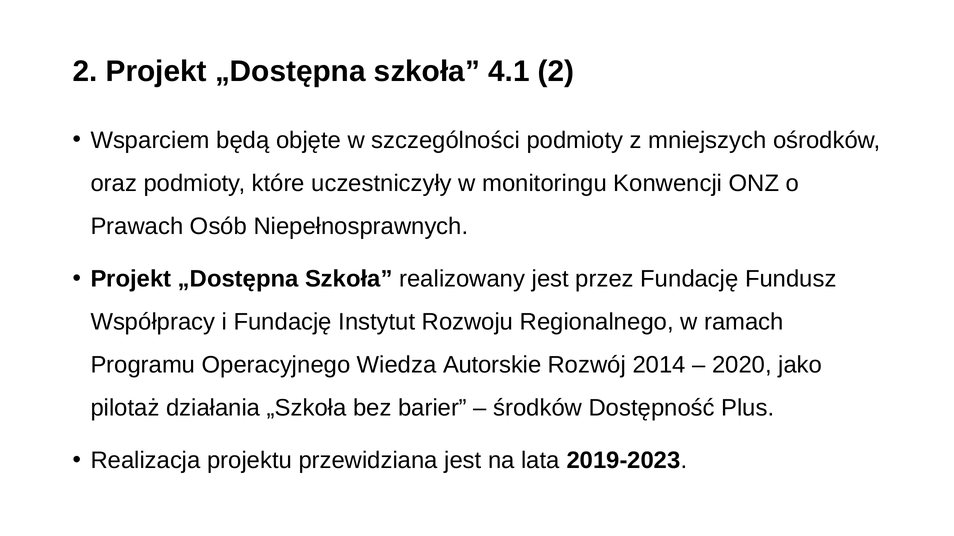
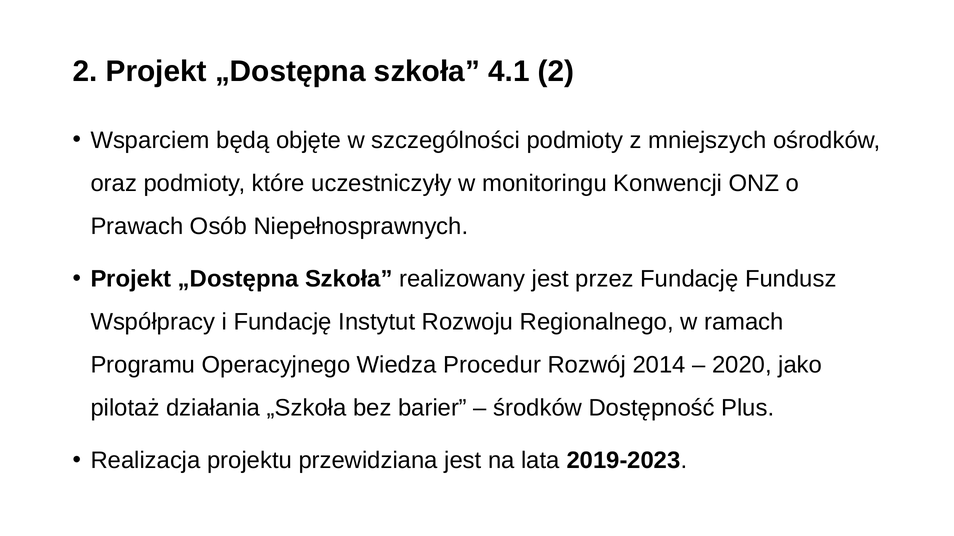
Autorskie: Autorskie -> Procedur
